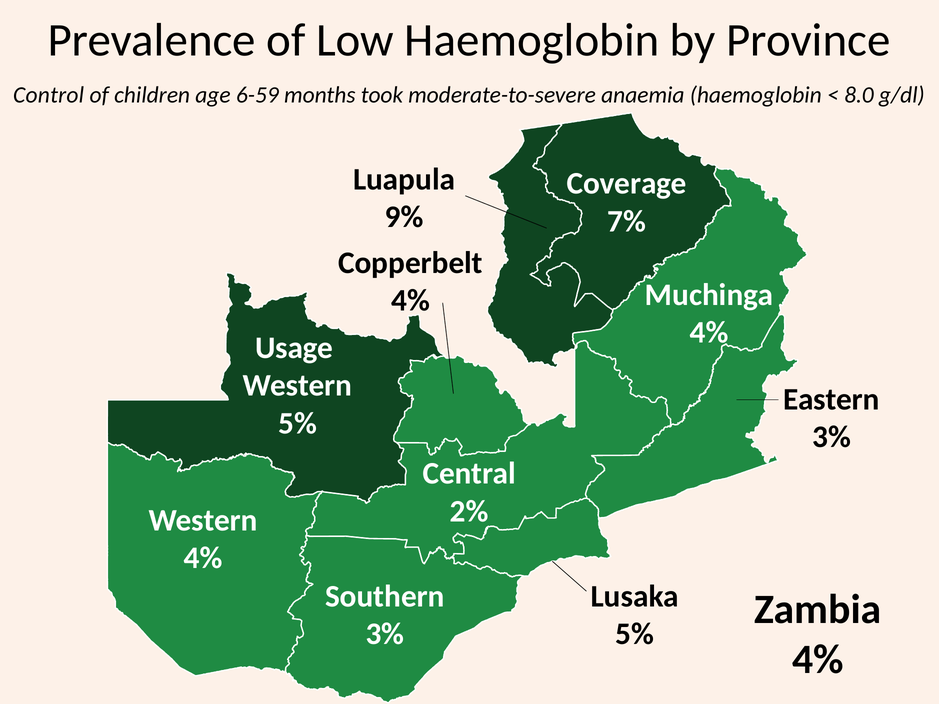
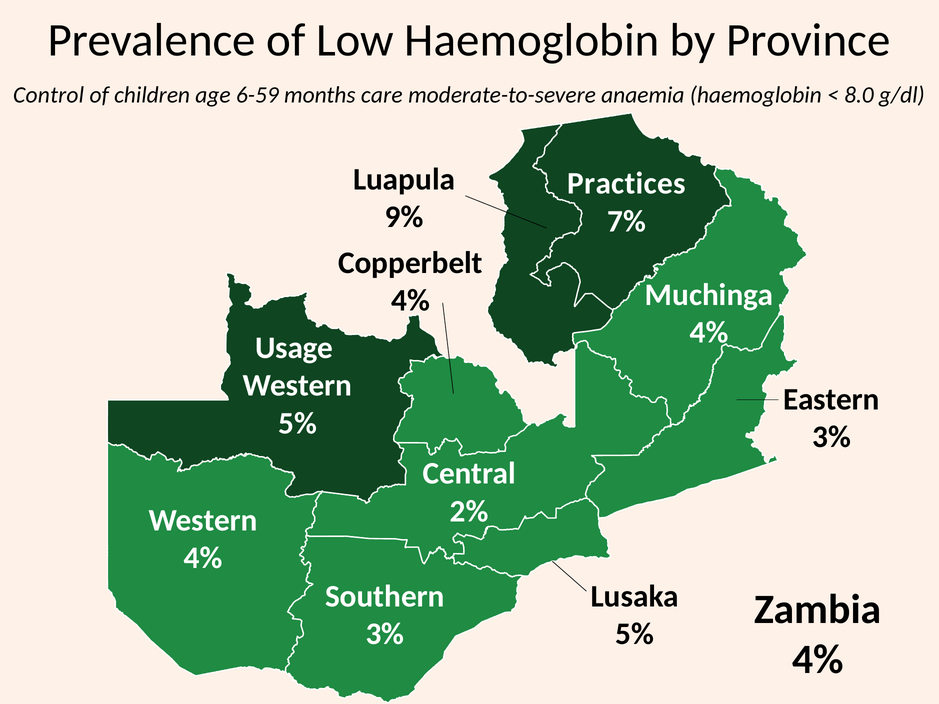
took: took -> care
Coverage: Coverage -> Practices
